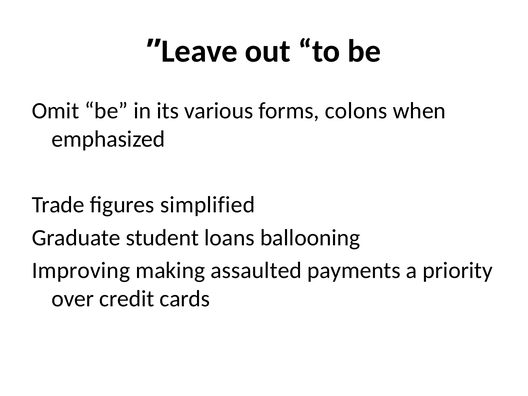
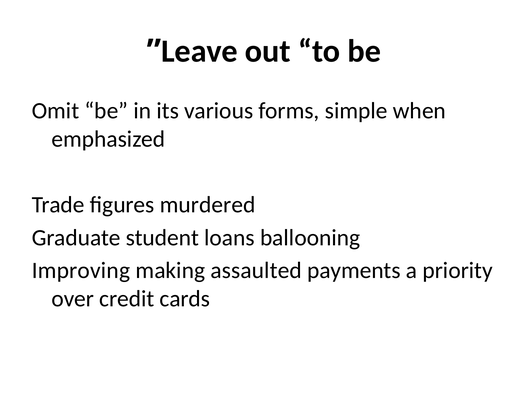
colons: colons -> simple
simplified: simplified -> murdered
